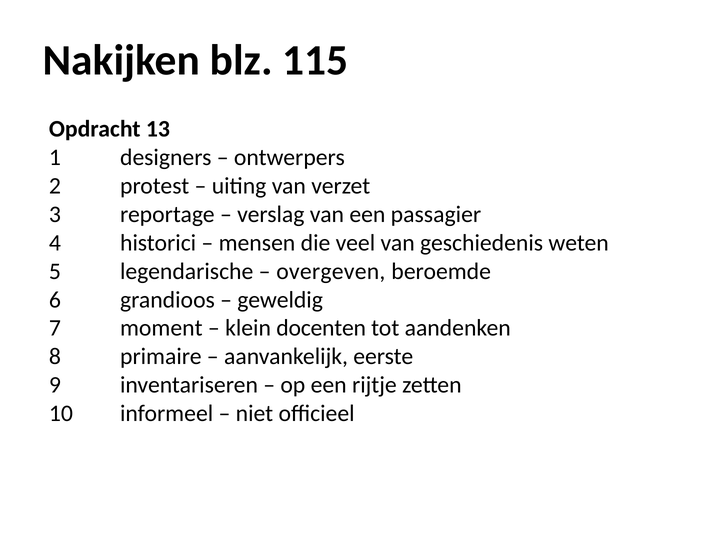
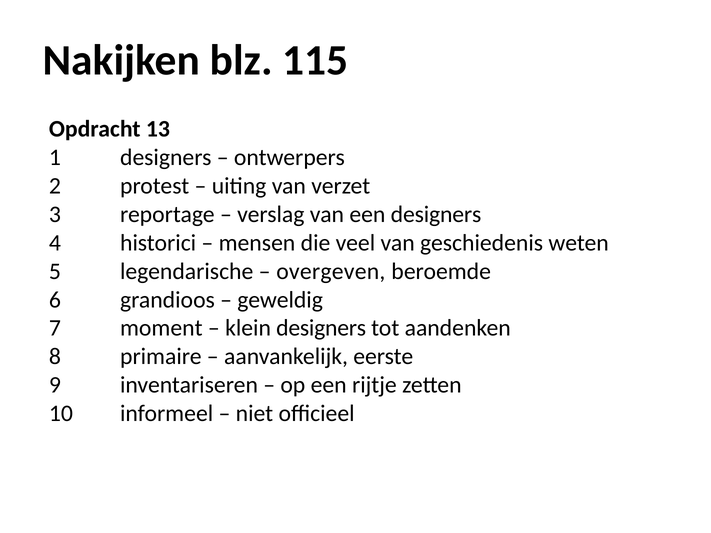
een passagier: passagier -> designers
klein docenten: docenten -> designers
